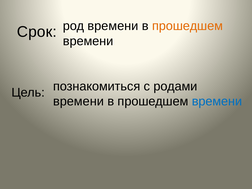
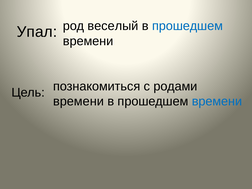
род времени: времени -> веселый
прошедшем at (188, 26) colour: orange -> blue
Срок: Срок -> Упал
